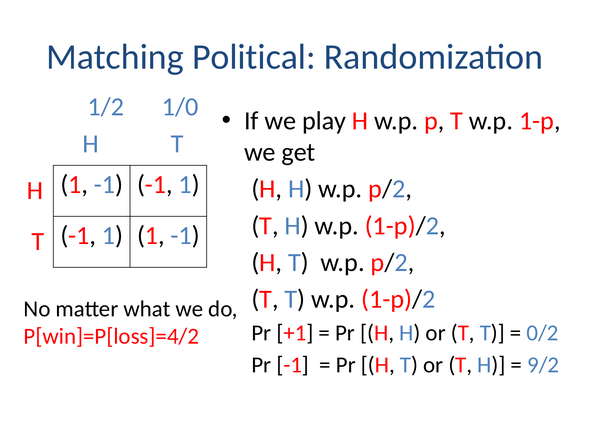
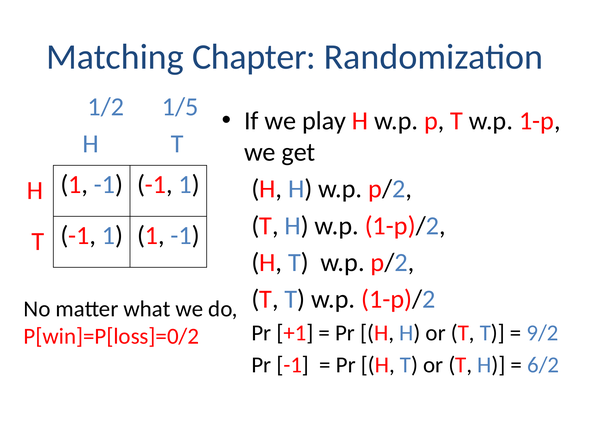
Political: Political -> Chapter
1/0: 1/0 -> 1/5
0/2: 0/2 -> 9/2
P[win]=P[loss]=4/2: P[win]=P[loss]=4/2 -> P[win]=P[loss]=0/2
9/2: 9/2 -> 6/2
